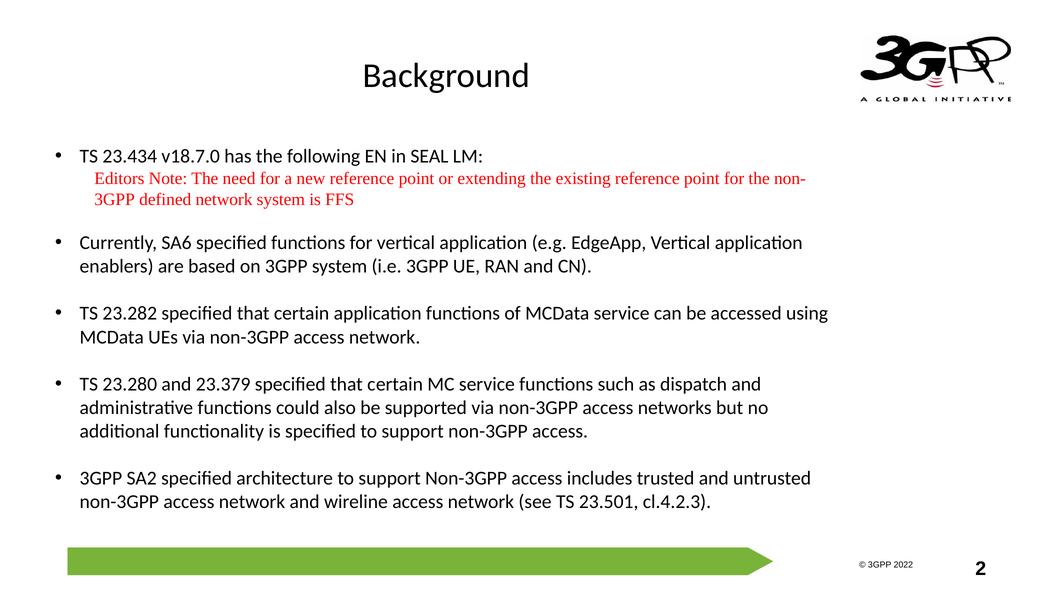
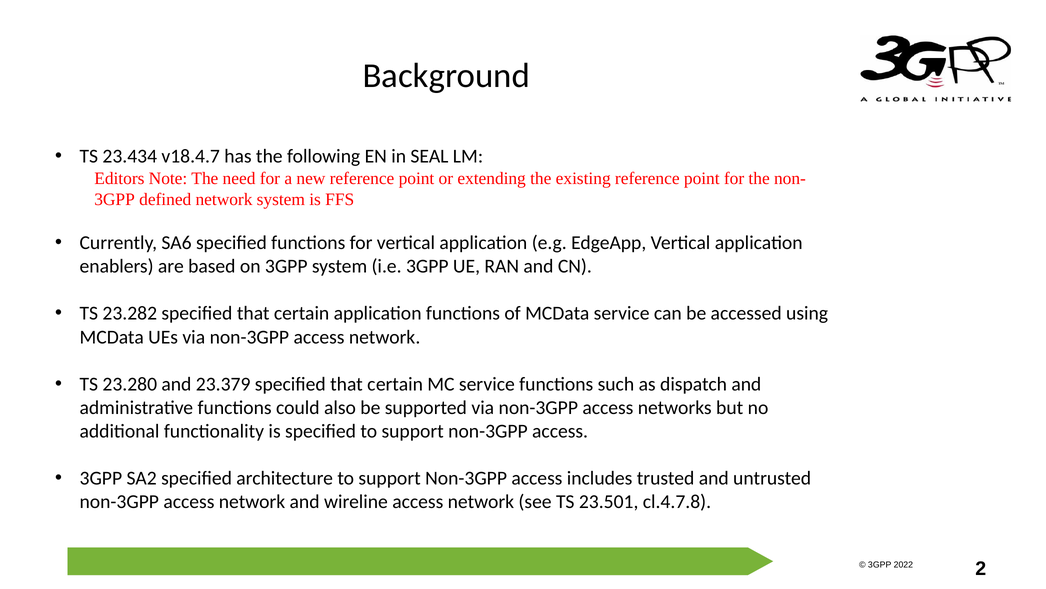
v18.7.0: v18.7.0 -> v18.4.7
cl.4.2.3: cl.4.2.3 -> cl.4.7.8
